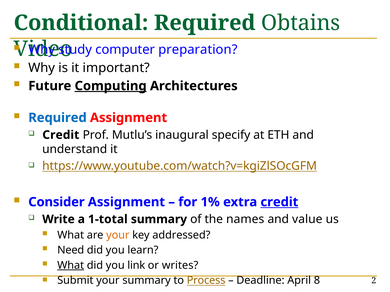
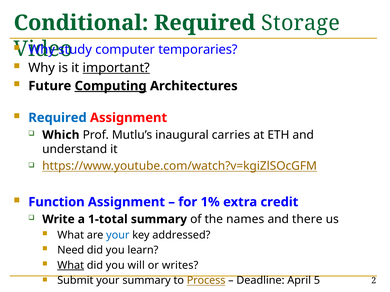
Obtains: Obtains -> Storage
preparation: preparation -> temporaries
important underline: none -> present
Credit at (61, 135): Credit -> Which
specify: specify -> carries
Consider: Consider -> Function
credit at (279, 202) underline: present -> none
value: value -> there
your at (118, 235) colour: orange -> blue
link: link -> will
8: 8 -> 5
